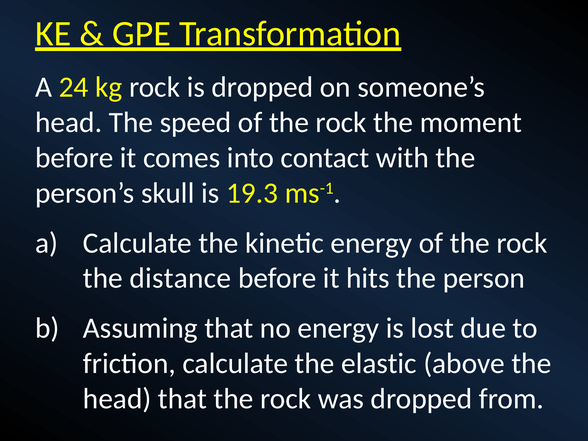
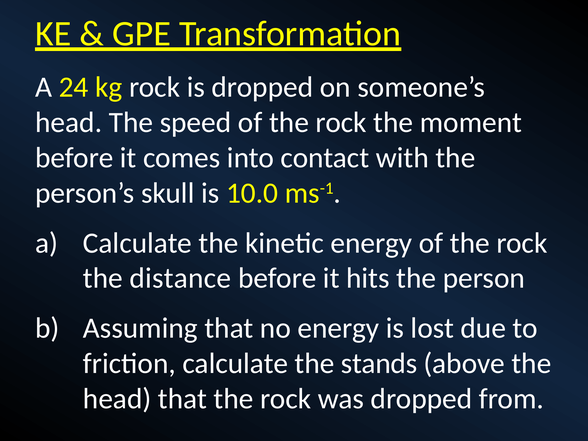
19.3: 19.3 -> 10.0
elastic: elastic -> stands
